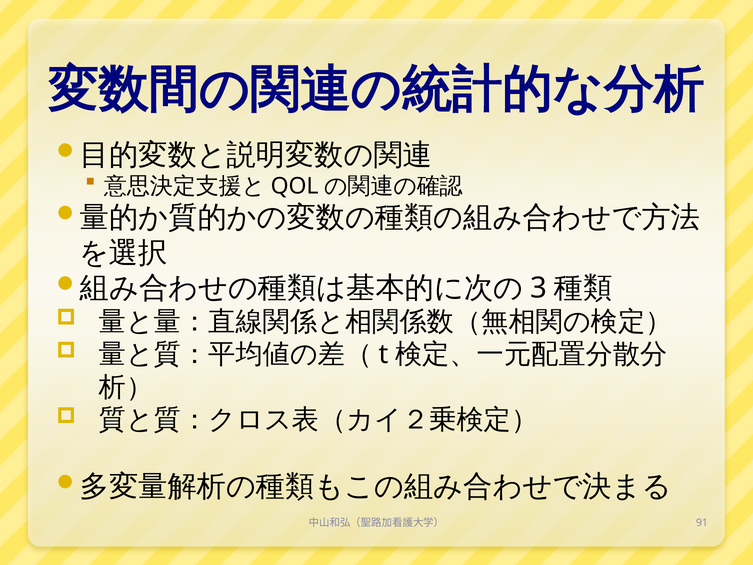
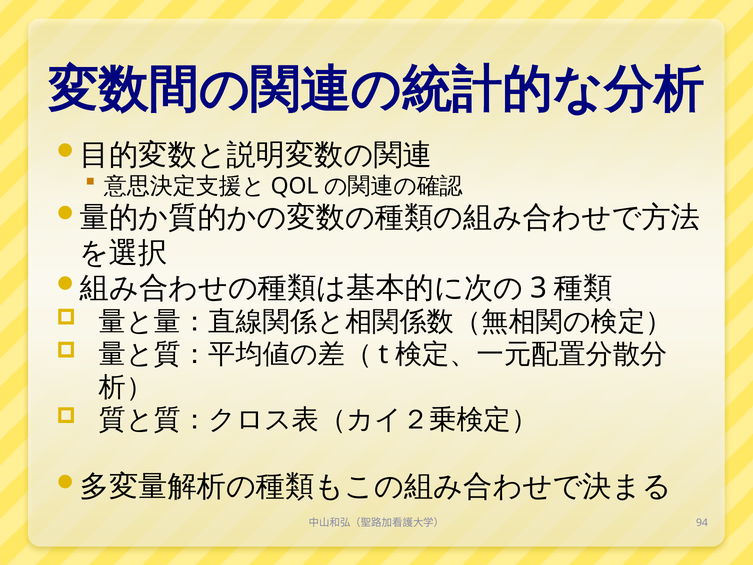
91: 91 -> 94
